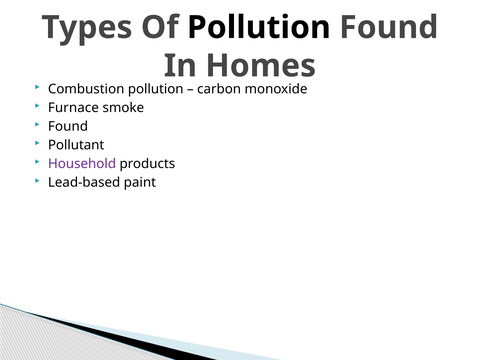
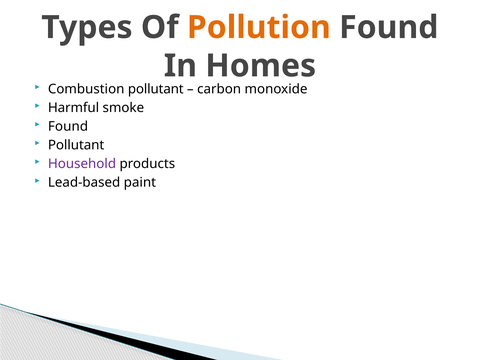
Pollution at (259, 27) colour: black -> orange
Combustion pollution: pollution -> pollutant
Furnace: Furnace -> Harmful
